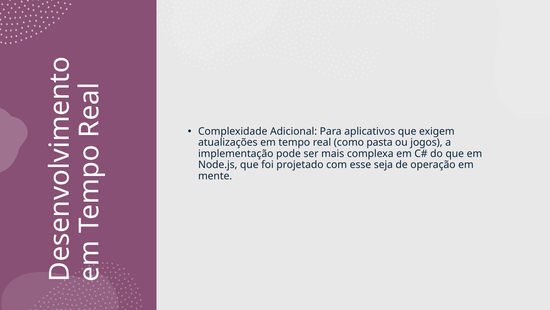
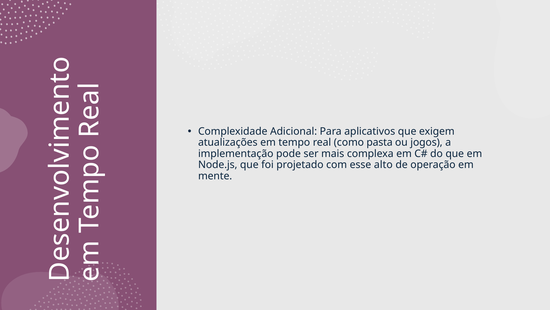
seja: seja -> alto
